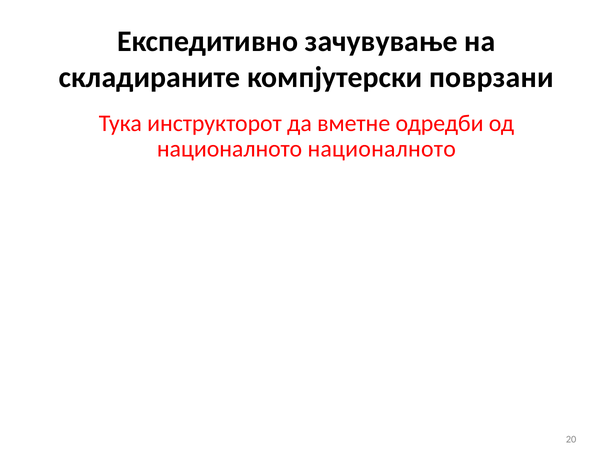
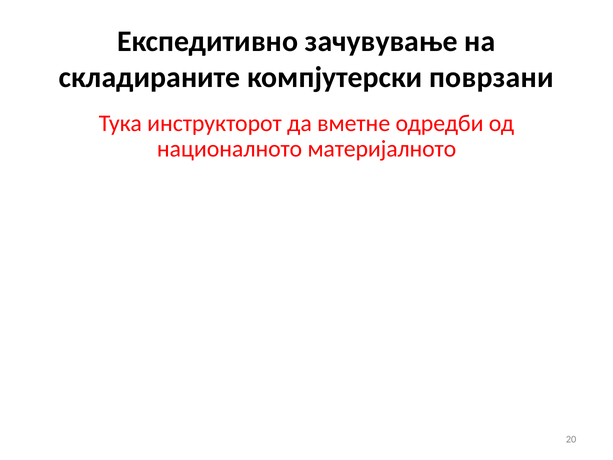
националното националното: националното -> материјалното
